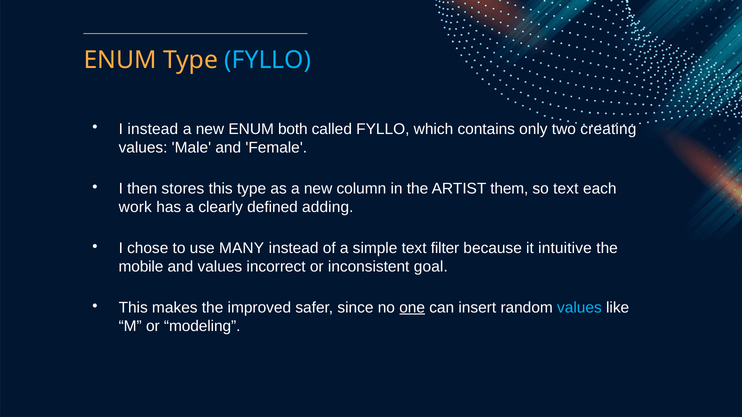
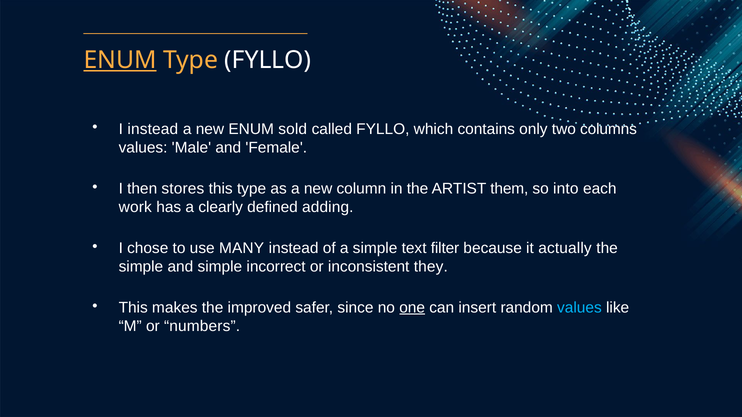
ENUM at (120, 60) underline: none -> present
FYLLO at (268, 60) colour: light blue -> white
both: both -> sold
creating: creating -> columns
so text: text -> into
intuitive: intuitive -> actually
mobile at (141, 267): mobile -> simple
and values: values -> simple
goal: goal -> they
modeling: modeling -> numbers
